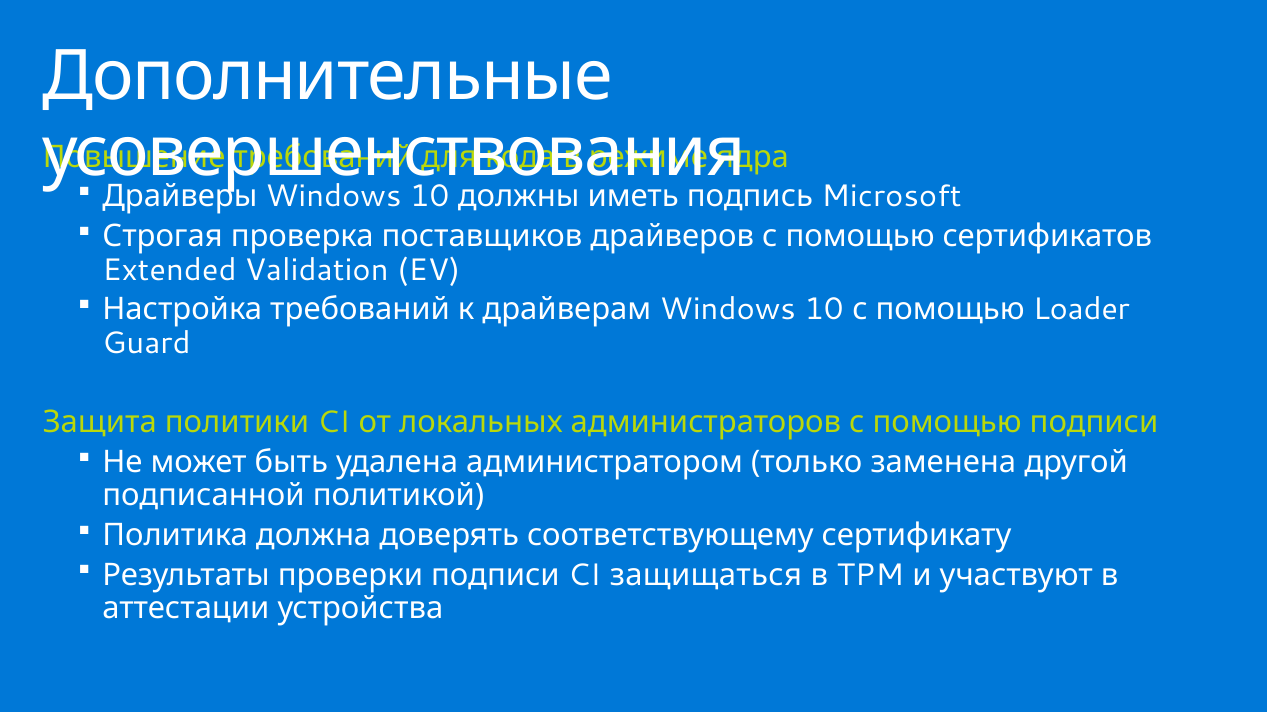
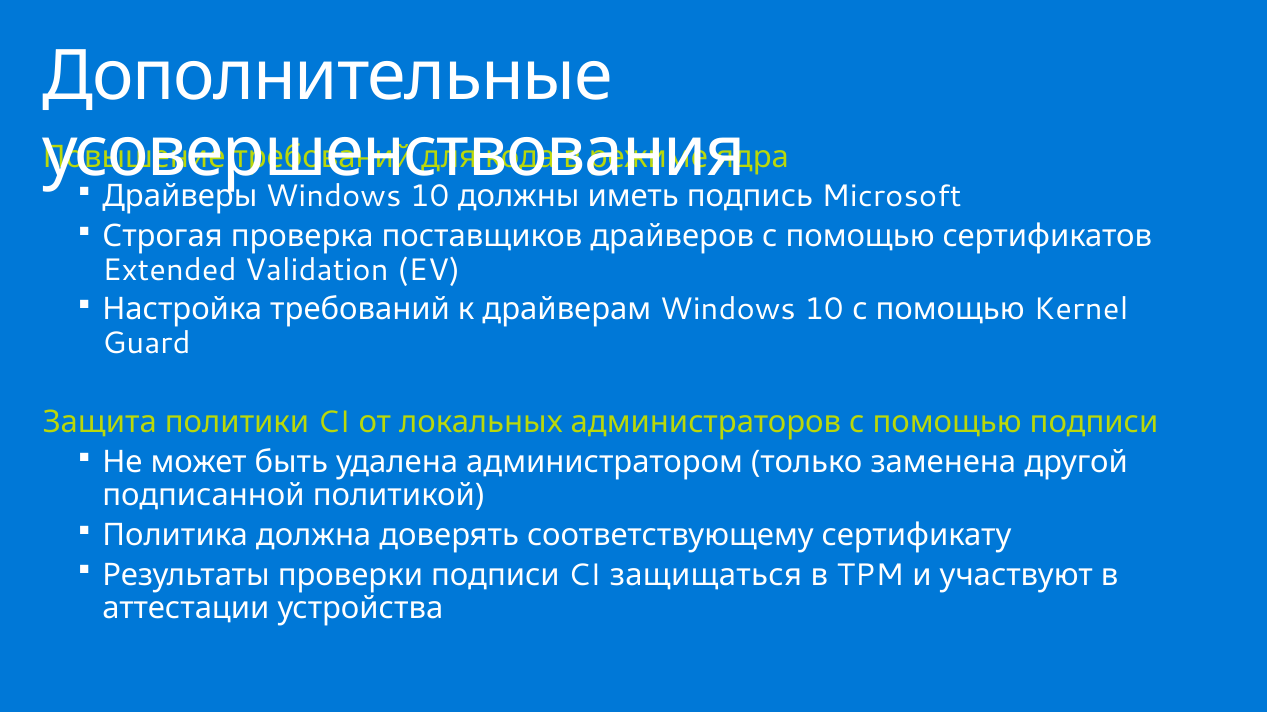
Loader: Loader -> Kernel
